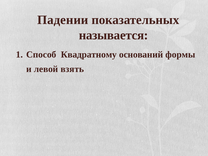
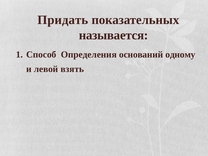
Падении: Падении -> Придать
Квадратному: Квадратному -> Определения
формы: формы -> одному
